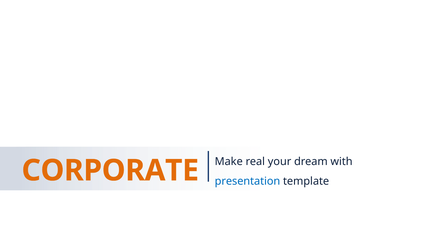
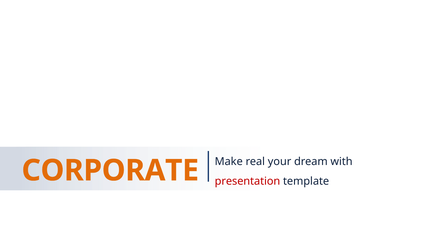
presentation colour: blue -> red
